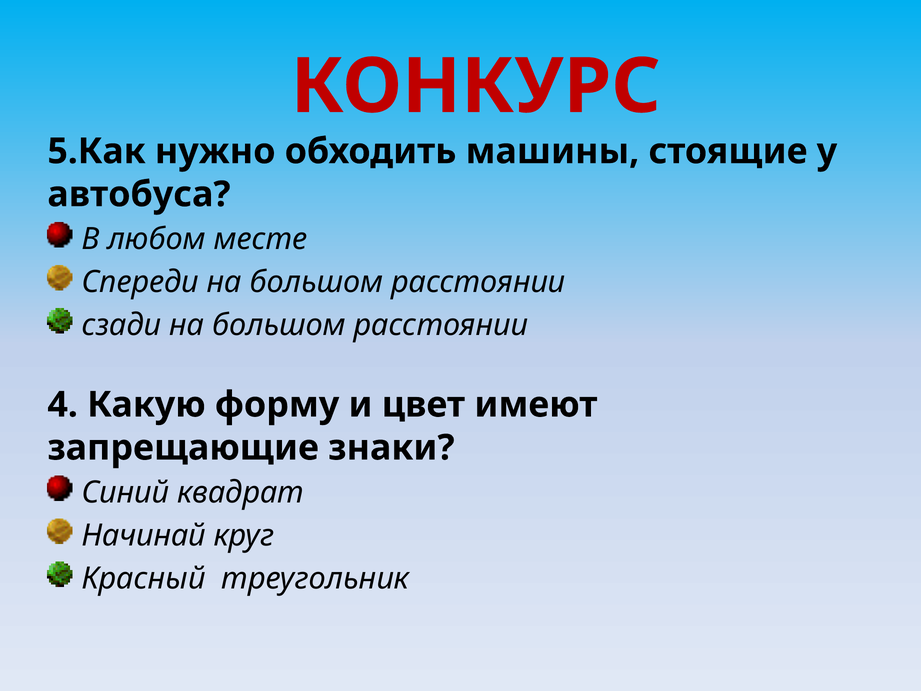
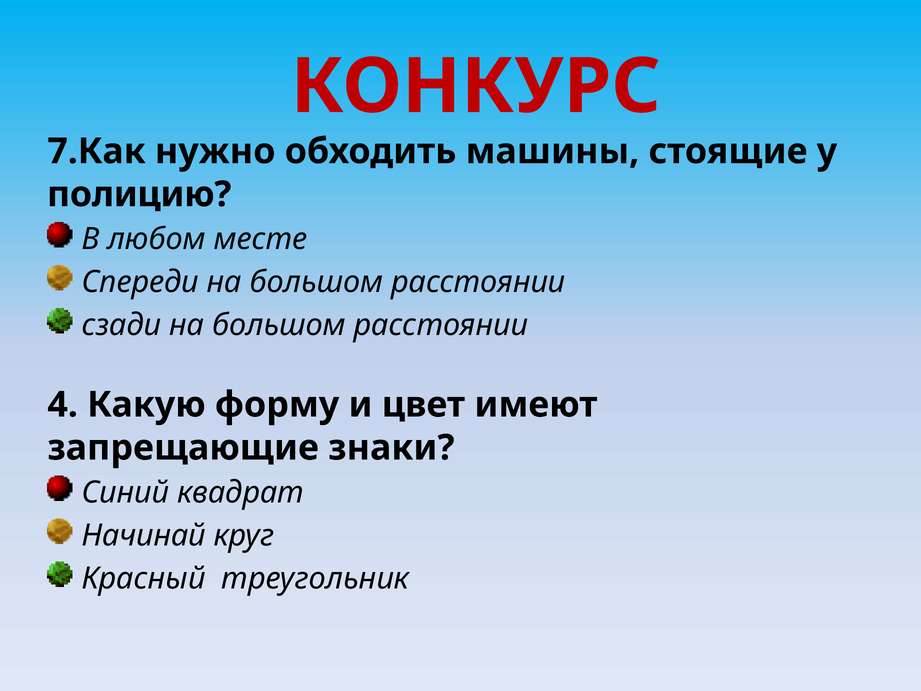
5.Как: 5.Как -> 7.Как
автобуса: автобуса -> полицию
